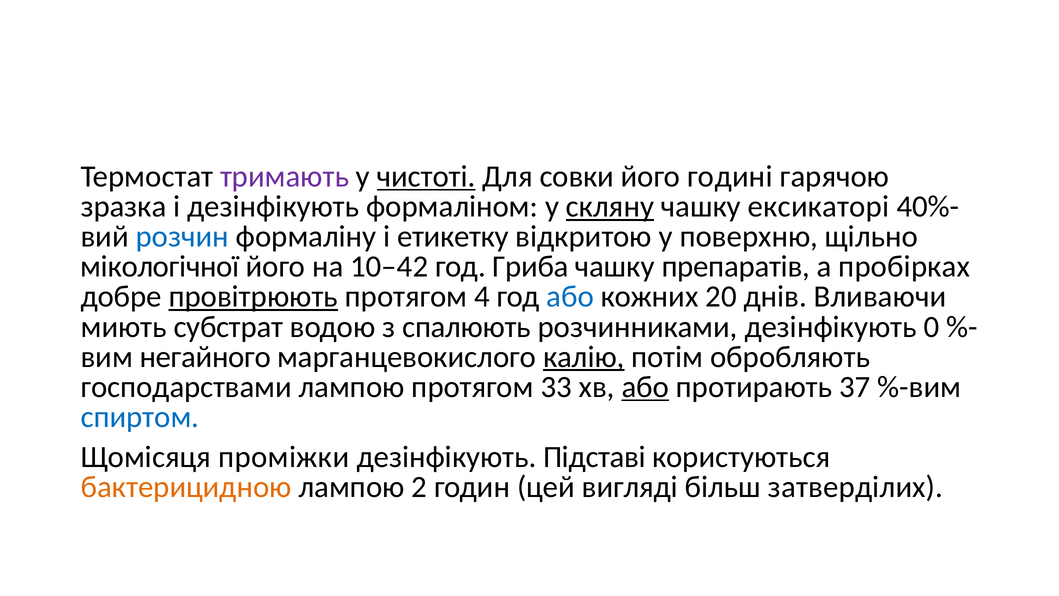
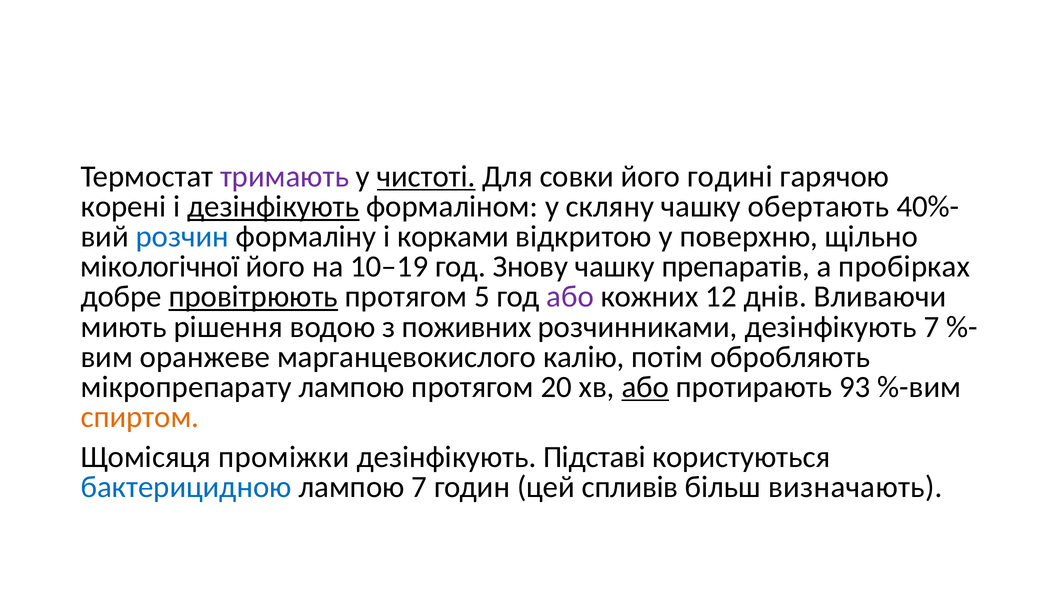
зразка: зразка -> корені
дезінфікують at (273, 206) underline: none -> present
скляну underline: present -> none
ексикаторі: ексикаторі -> обертають
етикетку: етикетку -> корками
10–42: 10–42 -> 10–19
Гриба: Гриба -> Знову
4: 4 -> 5
або at (570, 297) colour: blue -> purple
20: 20 -> 12
субстрат: субстрат -> рішення
спалюють: спалюють -> поживних
дезінфікують 0: 0 -> 7
негайного: негайного -> оранжеве
калію underline: present -> none
господарствами: господарствами -> мікропрепарату
33: 33 -> 20
37: 37 -> 93
спиртом colour: blue -> orange
бактерицидною colour: orange -> blue
лампою 2: 2 -> 7
вигляді: вигляді -> спливів
затверділих: затверділих -> визначають
